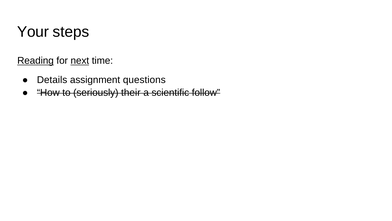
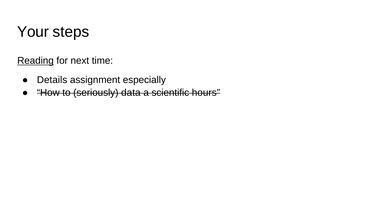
next underline: present -> none
questions: questions -> especially
their: their -> data
follow: follow -> hours
